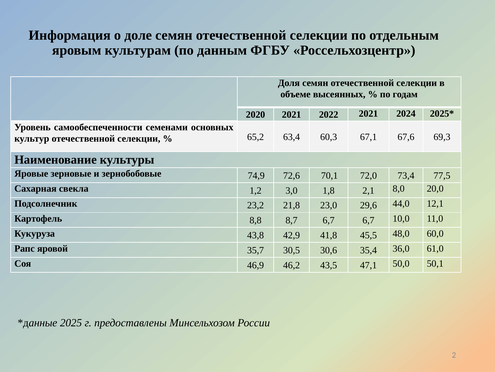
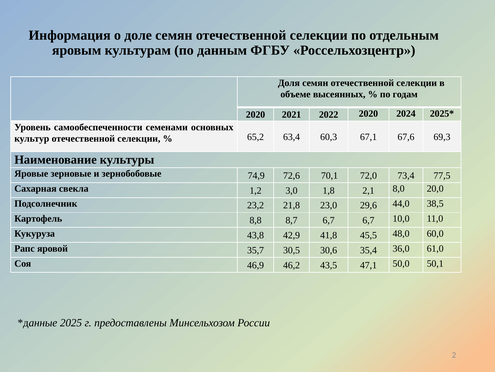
2022 2021: 2021 -> 2020
12,1: 12,1 -> 38,5
